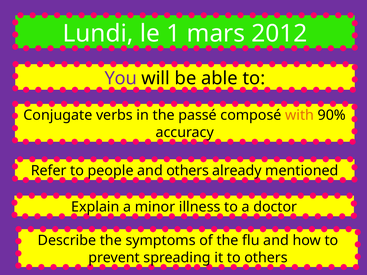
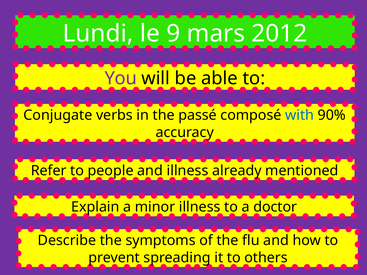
1: 1 -> 9
with colour: orange -> blue
and others: others -> illness
